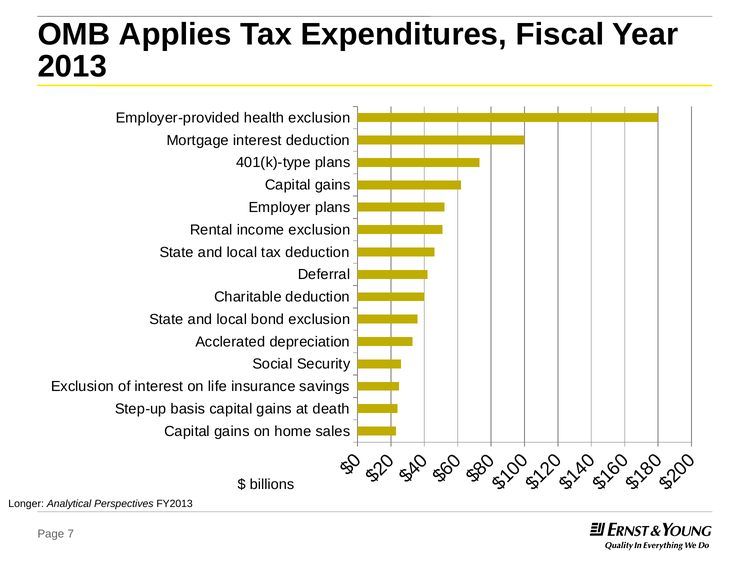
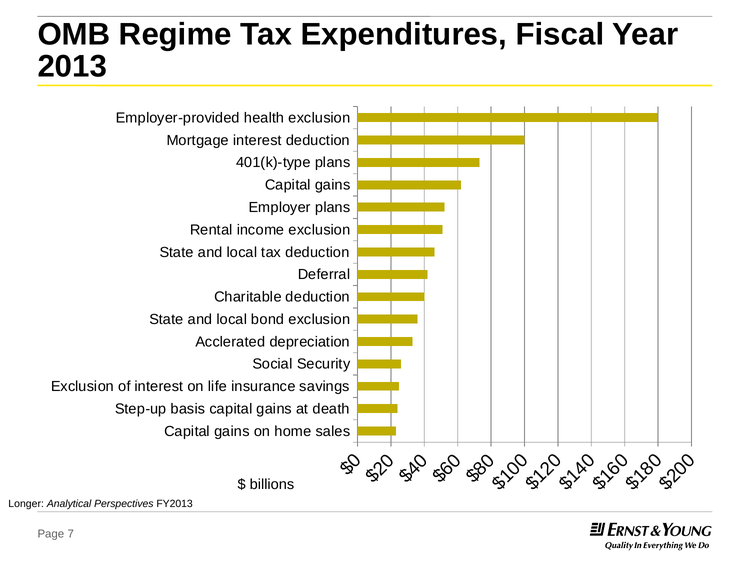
Applies: Applies -> Regime
